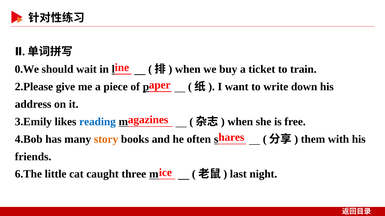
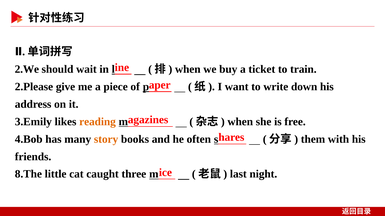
0.We: 0.We -> 2.We
reading colour: blue -> orange
6.The: 6.The -> 8.The
